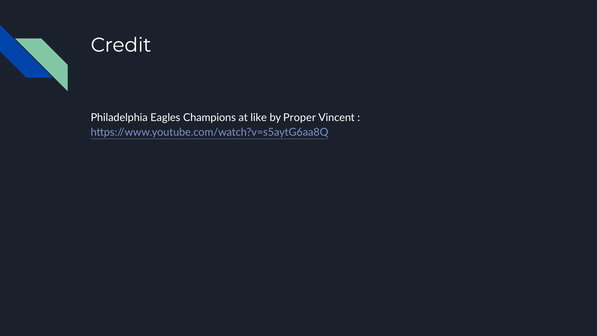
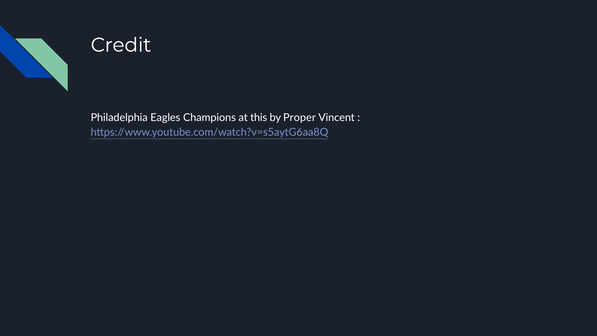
like: like -> this
